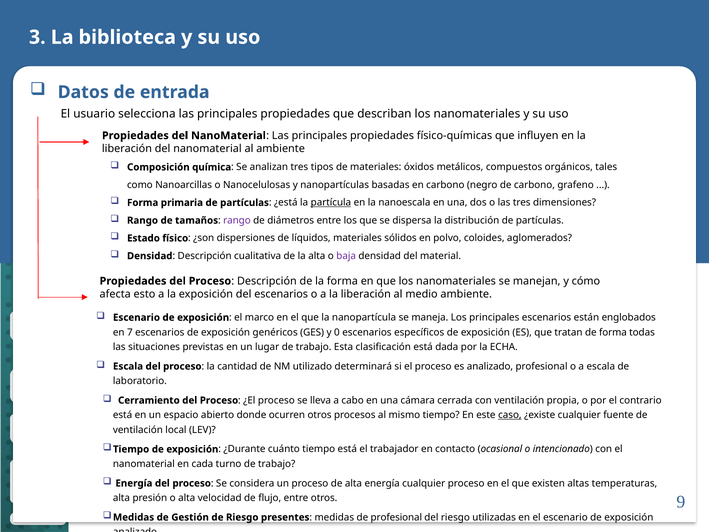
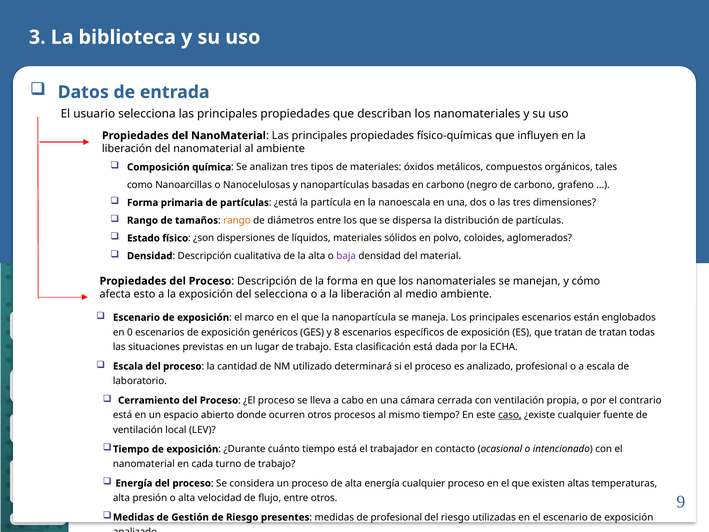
partícula underline: present -> none
rango at (237, 220) colour: purple -> orange
del escenarios: escenarios -> selecciona
7: 7 -> 0
0: 0 -> 8
de forma: forma -> tratan
